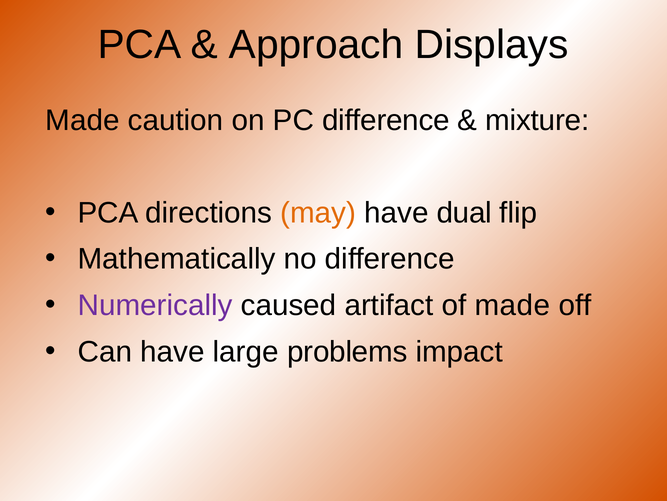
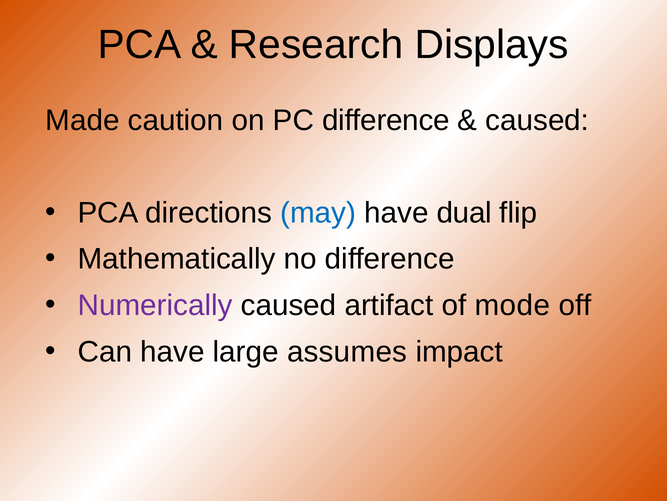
Approach: Approach -> Research
mixture at (537, 120): mixture -> caused
may colour: orange -> blue
of made: made -> mode
problems: problems -> assumes
